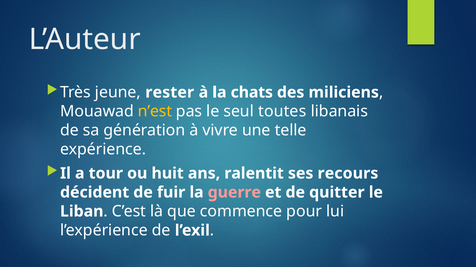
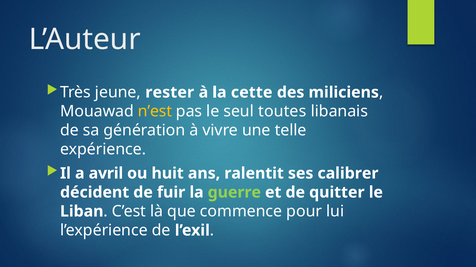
chats: chats -> cette
tour: tour -> avril
recours: recours -> calibrer
guerre colour: pink -> light green
